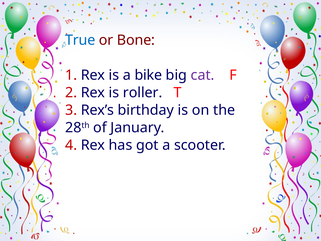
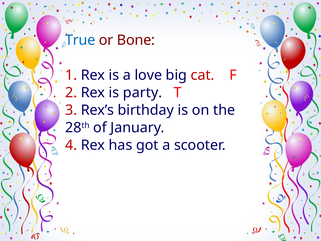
bike: bike -> love
cat colour: purple -> red
roller: roller -> party
